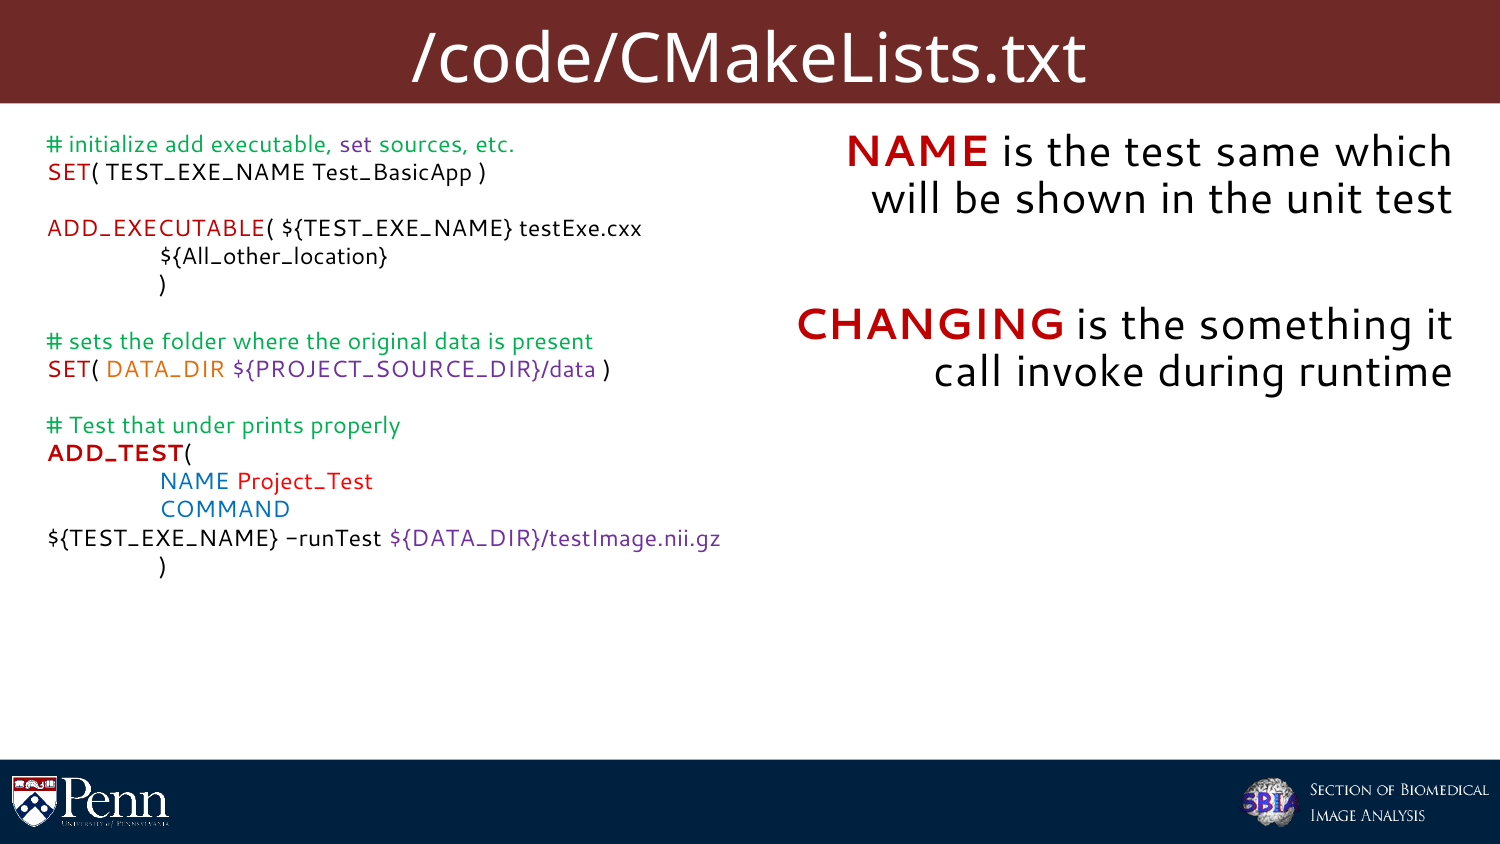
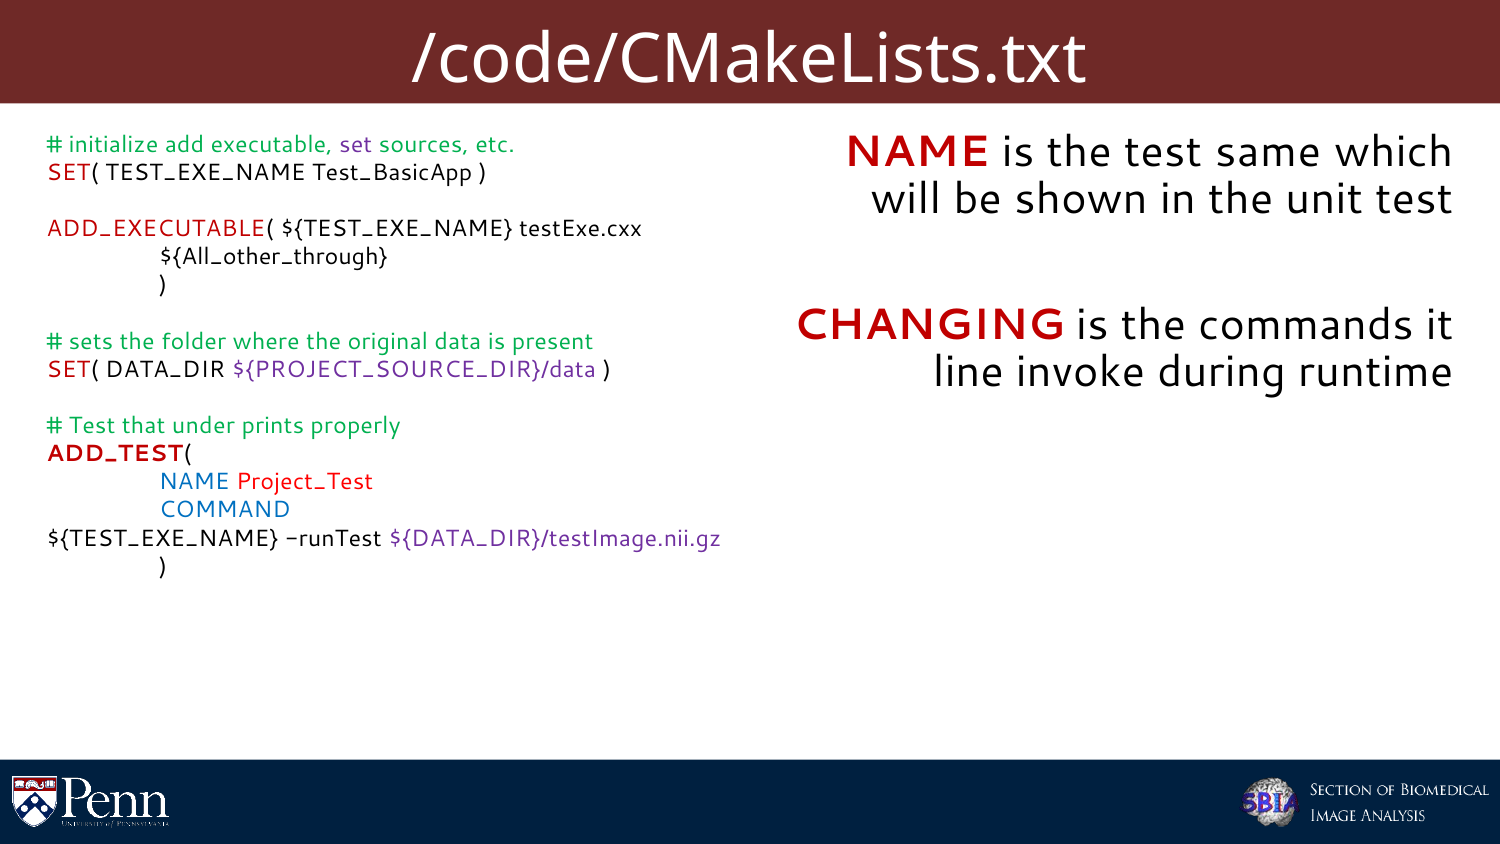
${All_other_location: ${All_other_location -> ${All_other_through
something: something -> commands
call: call -> line
DATA_DIR colour: orange -> black
